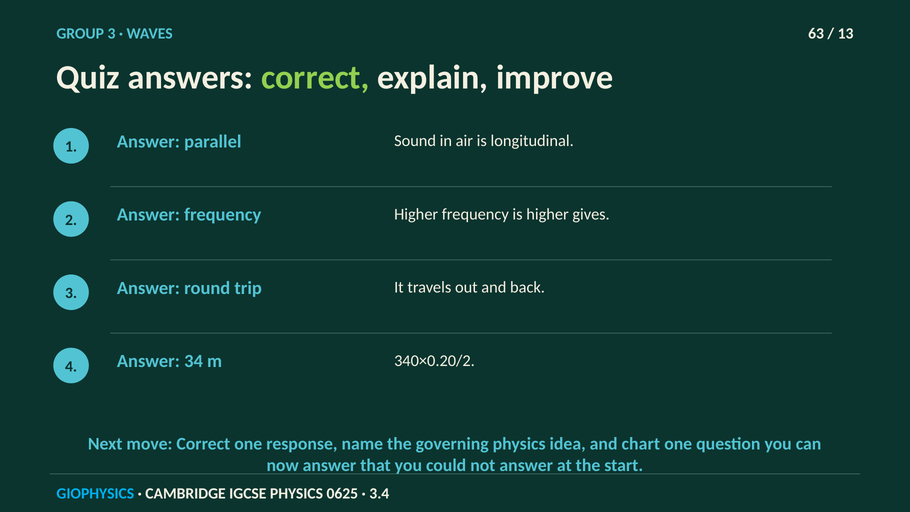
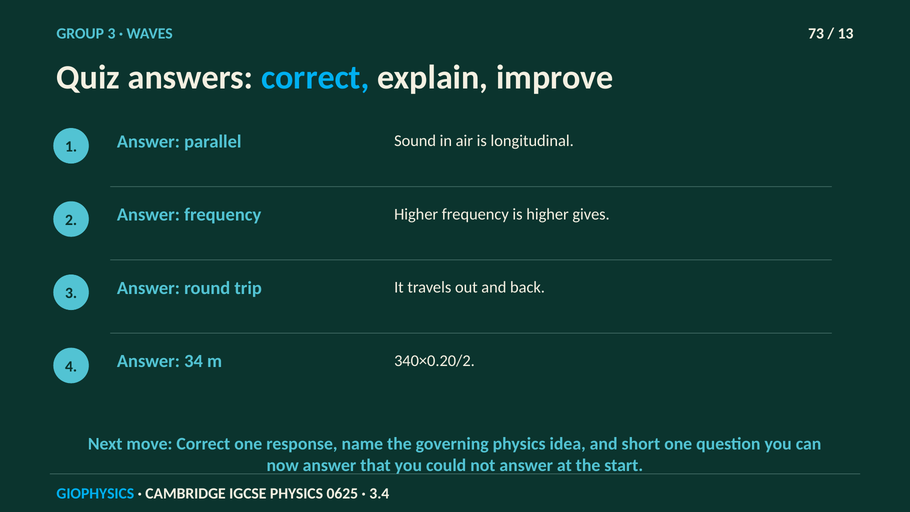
63: 63 -> 73
correct at (315, 77) colour: light green -> light blue
chart: chart -> short
